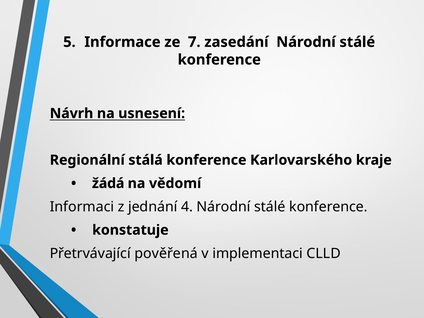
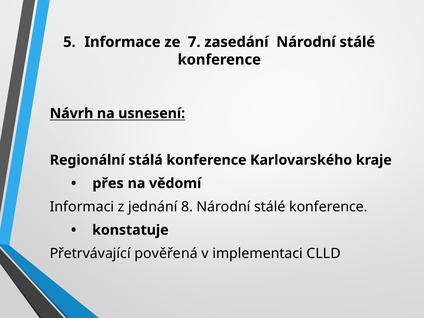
žádá: žádá -> přes
4: 4 -> 8
